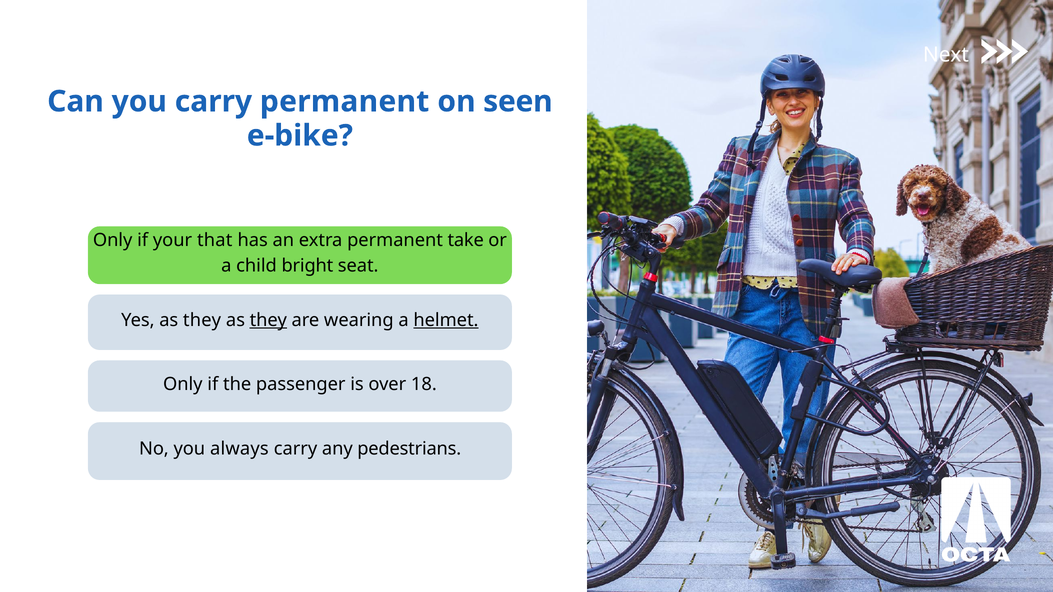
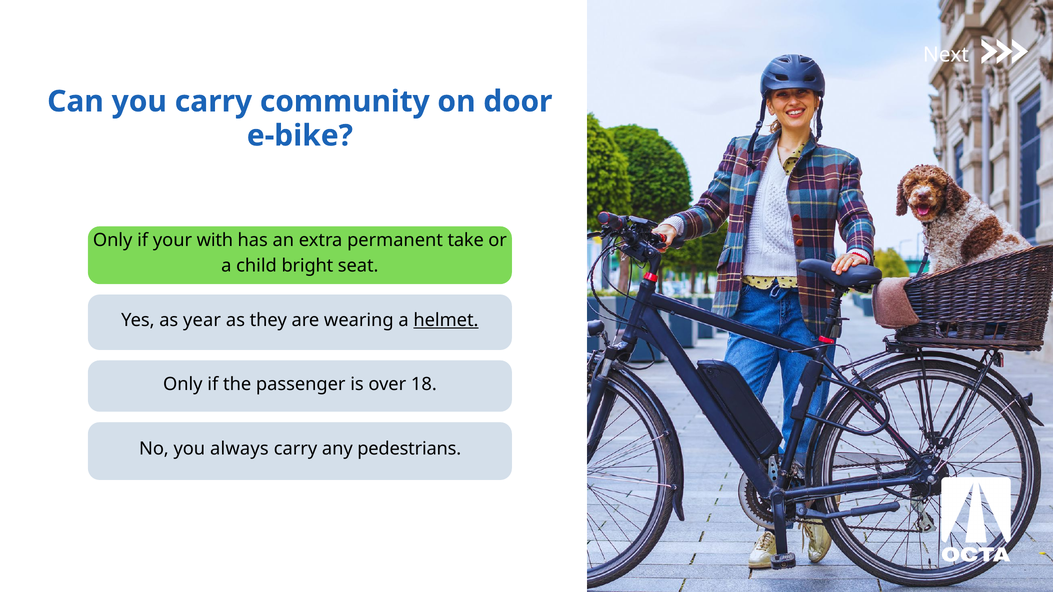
carry permanent: permanent -> community
seen: seen -> door
that: that -> with
Yes as they: they -> year
they at (268, 320) underline: present -> none
